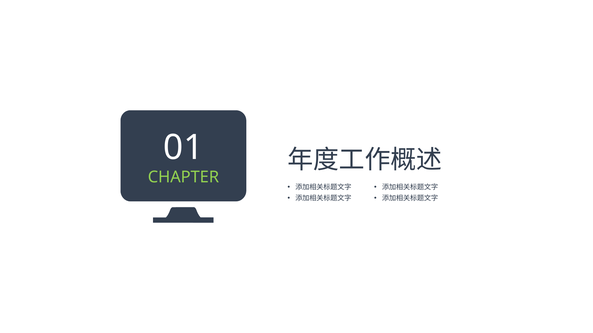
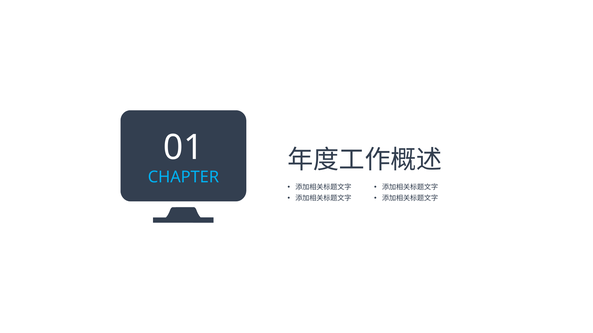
CHAPTER colour: light green -> light blue
